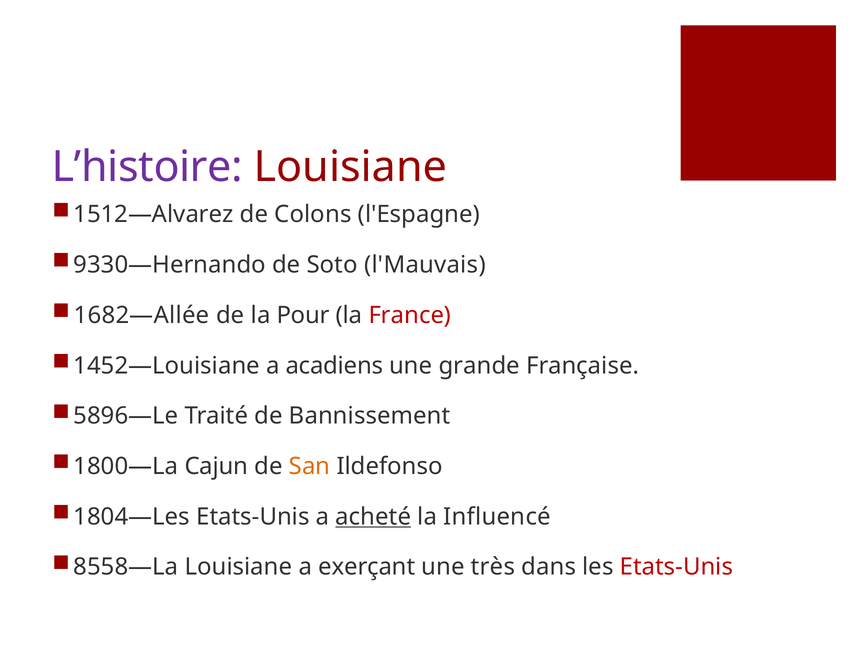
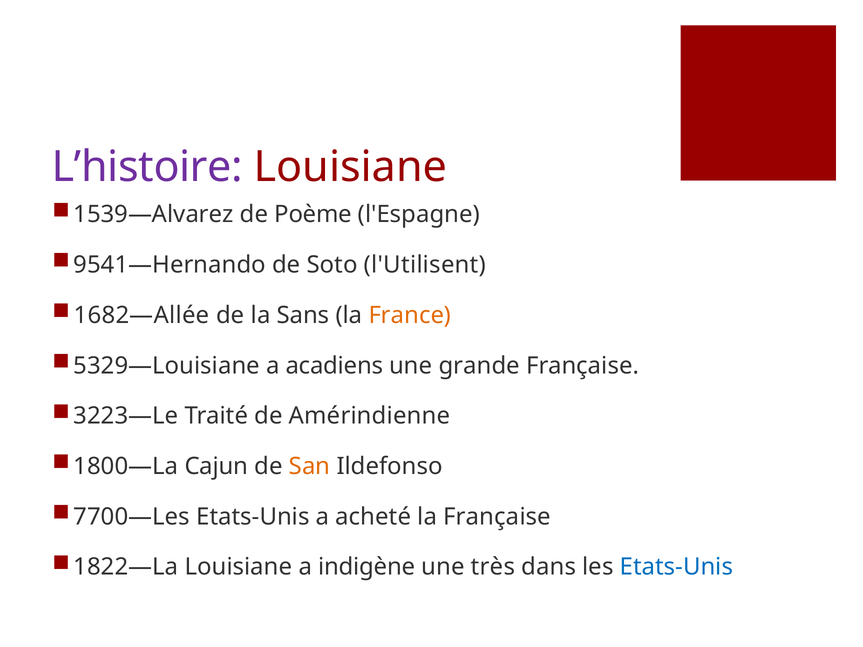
1512—Alvarez: 1512—Alvarez -> 1539—Alvarez
Colons: Colons -> Poème
9330—Hernando: 9330—Hernando -> 9541—Hernando
l'Mauvais: l'Mauvais -> l'Utilisent
Pour: Pour -> Sans
France colour: red -> orange
1452—Louisiane: 1452—Louisiane -> 5329—Louisiane
5896—Le: 5896—Le -> 3223—Le
Bannissement: Bannissement -> Amérindienne
1804—Les: 1804—Les -> 7700—Les
acheté underline: present -> none
la Influencé: Influencé -> Française
8558—La: 8558—La -> 1822—La
exerçant: exerçant -> indigène
Etats-Unis at (676, 567) colour: red -> blue
